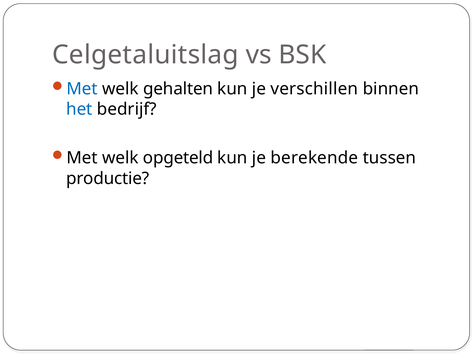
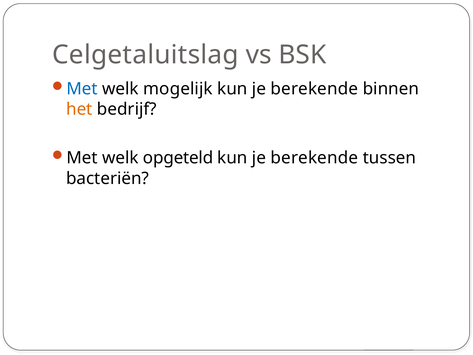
gehalten: gehalten -> mogelijk
verschillen at (314, 89): verschillen -> berekende
het colour: blue -> orange
productie: productie -> bacteriën
